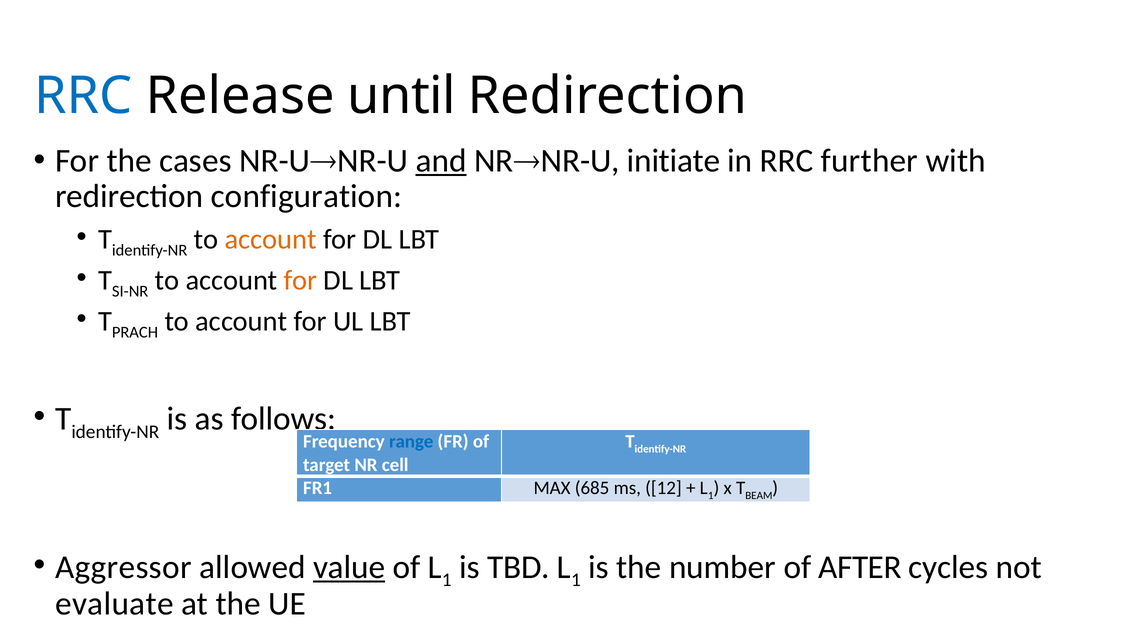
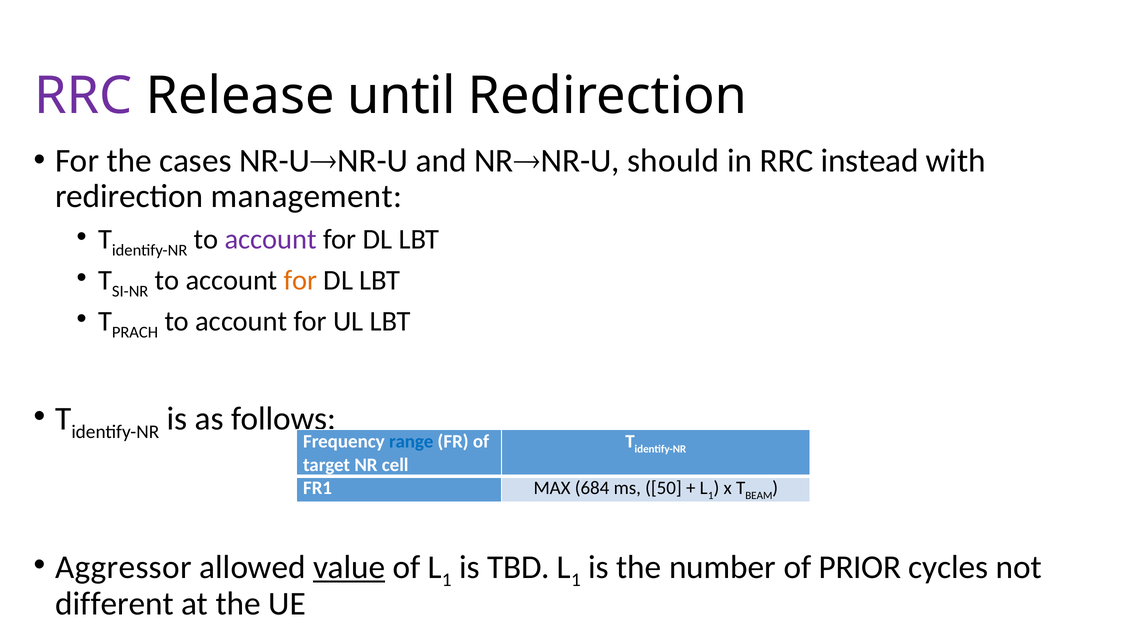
RRC at (83, 96) colour: blue -> purple
and underline: present -> none
initiate: initiate -> should
further: further -> instead
configuration: configuration -> management
account at (271, 239) colour: orange -> purple
685: 685 -> 684
12: 12 -> 50
AFTER: AFTER -> PRIOR
evaluate: evaluate -> different
